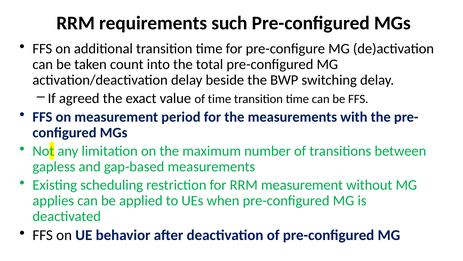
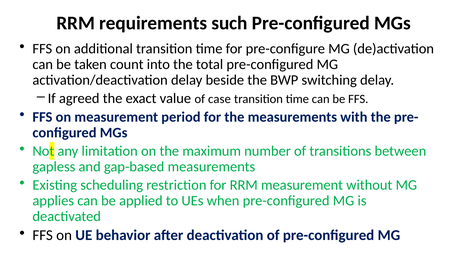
of time: time -> case
